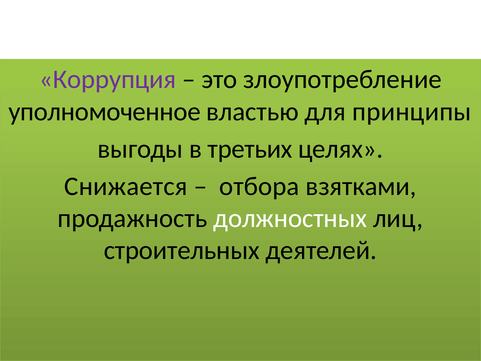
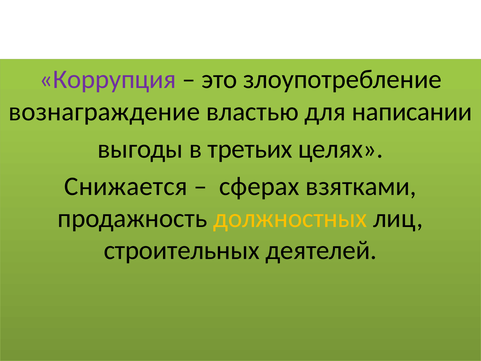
уполномоченное: уполномоченное -> вознаграждение
принципы: принципы -> написании
отбора: отбора -> сферах
должностных colour: white -> yellow
